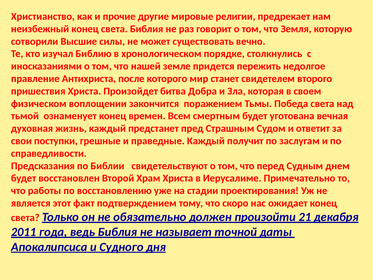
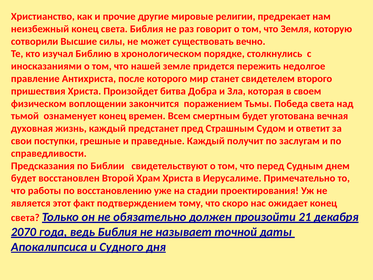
2011: 2011 -> 2070
